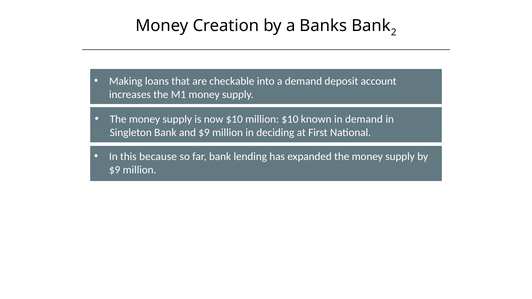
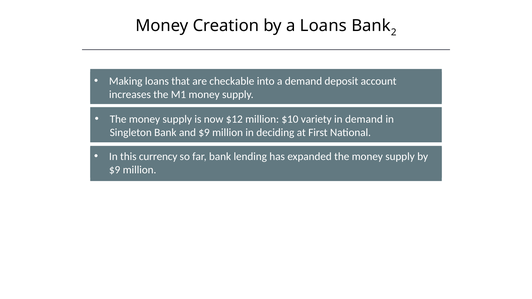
a Banks: Banks -> Loans
now $10: $10 -> $12
known: known -> variety
because: because -> currency
